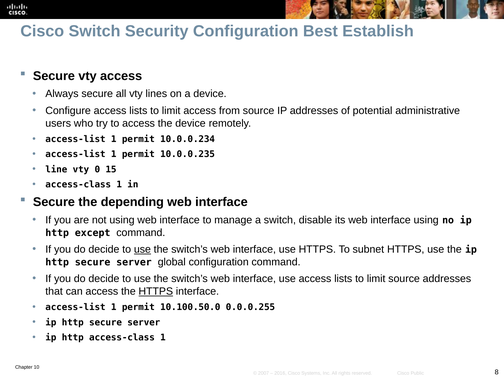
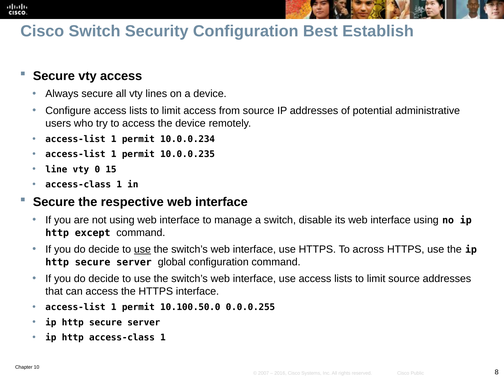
depending: depending -> respective
subnet: subnet -> across
HTTPS at (156, 291) underline: present -> none
